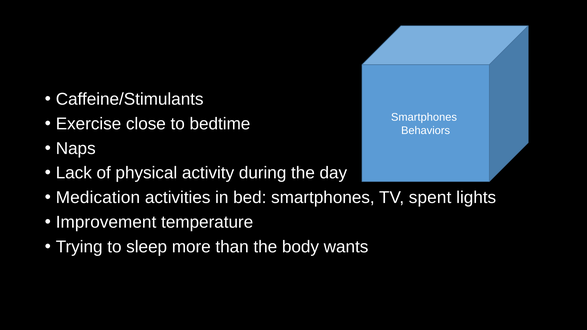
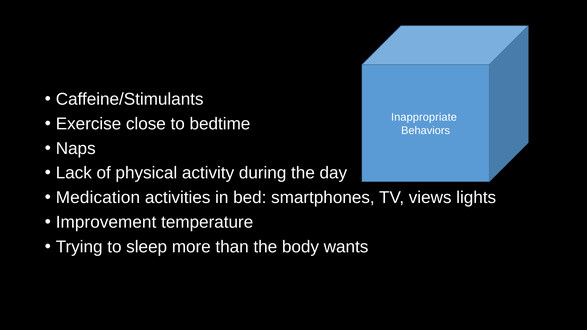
Smartphones at (424, 117): Smartphones -> Inappropriate
spent: spent -> views
